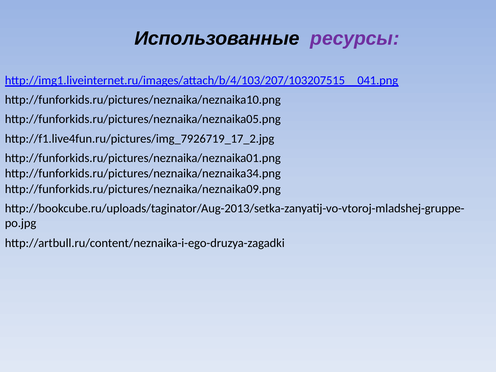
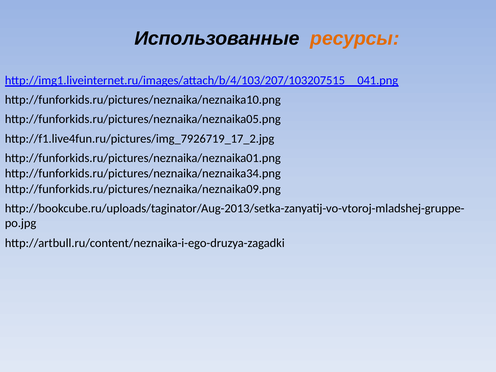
ресурсы colour: purple -> orange
